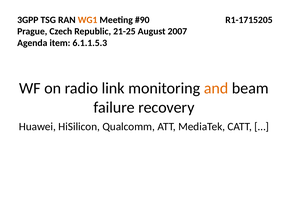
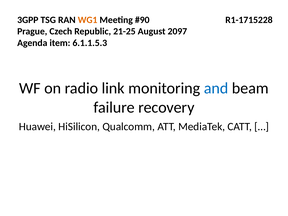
R1-1715205: R1-1715205 -> R1-1715228
2007: 2007 -> 2097
and colour: orange -> blue
